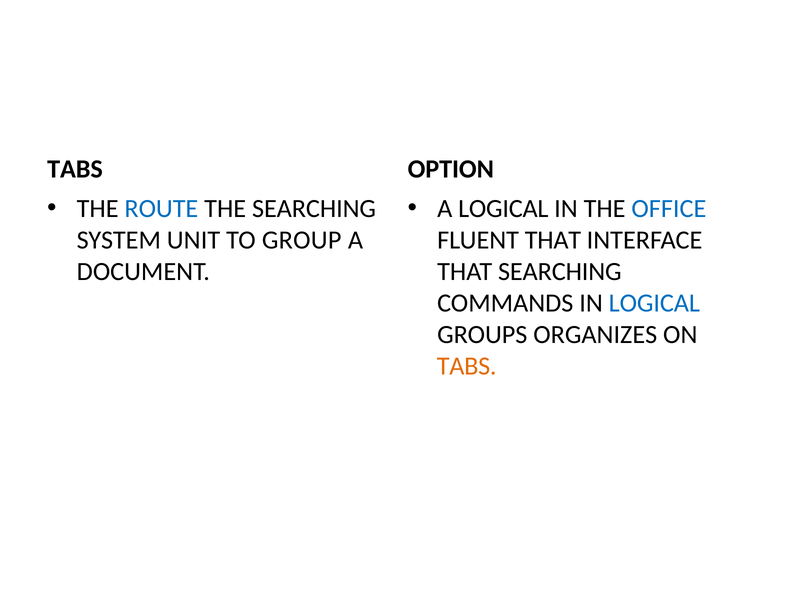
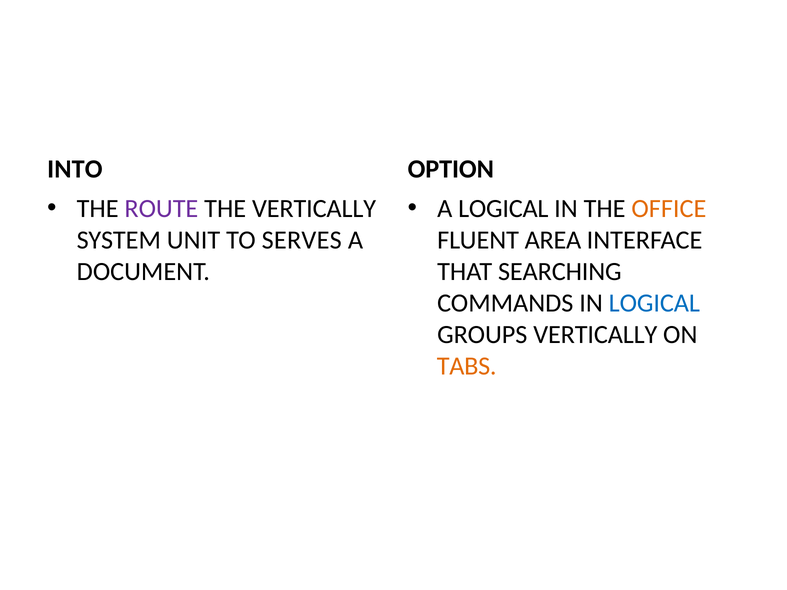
TABS at (75, 169): TABS -> INTO
ROUTE colour: blue -> purple
THE SEARCHING: SEARCHING -> VERTICALLY
OFFICE colour: blue -> orange
GROUP: GROUP -> SERVES
FLUENT THAT: THAT -> AREA
GROUPS ORGANIZES: ORGANIZES -> VERTICALLY
